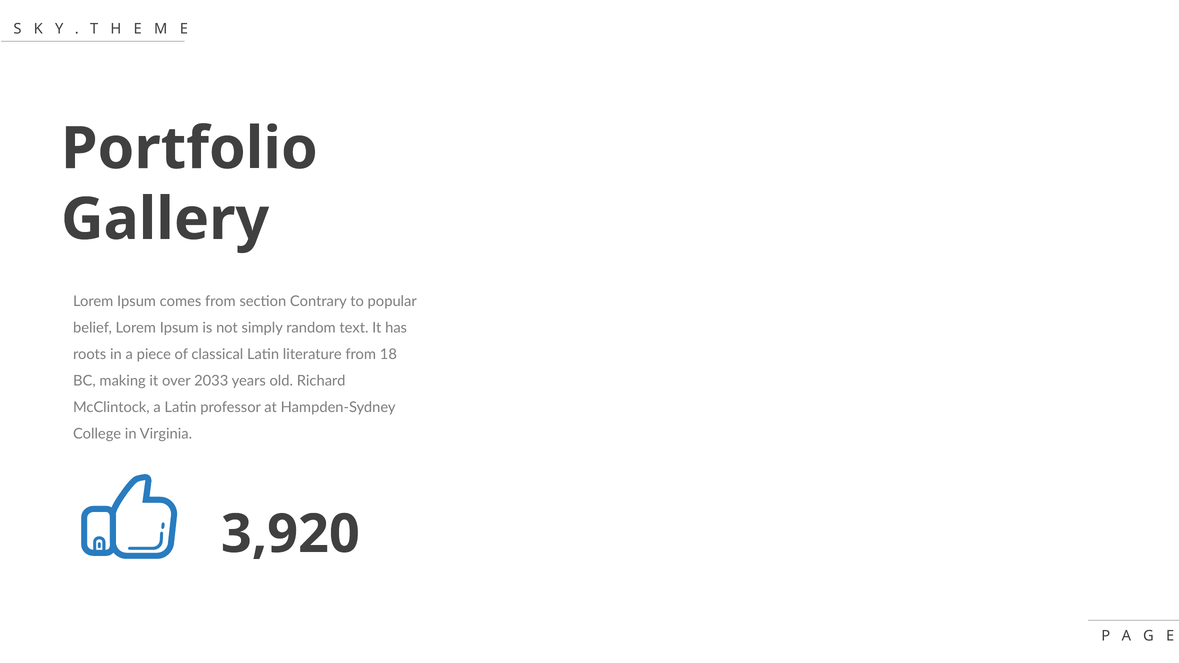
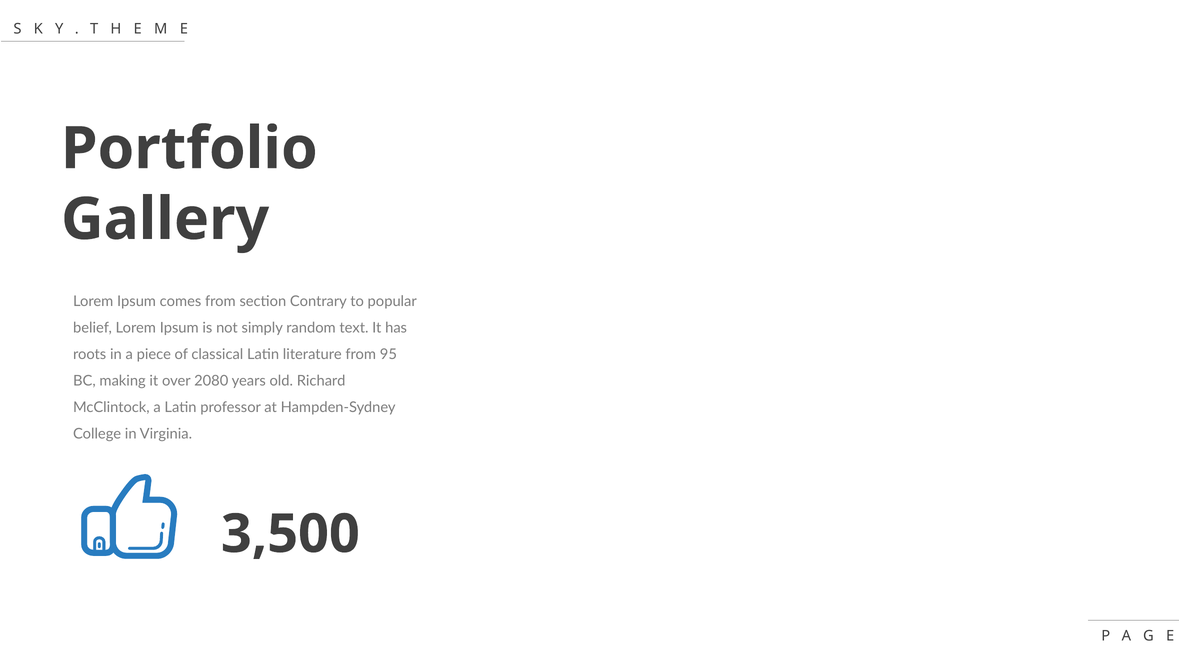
18: 18 -> 95
2033: 2033 -> 2080
3,920: 3,920 -> 3,500
